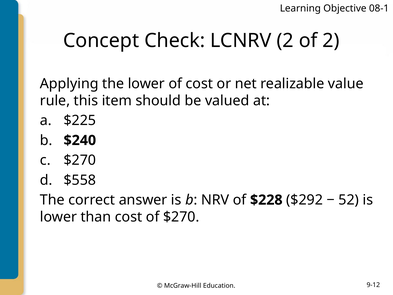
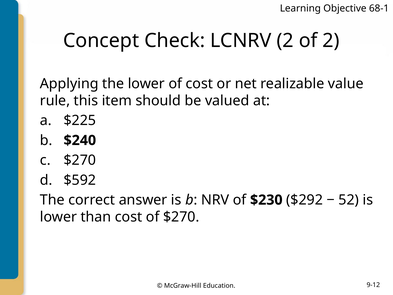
08-1: 08-1 -> 68-1
$558: $558 -> $592
$228: $228 -> $230
